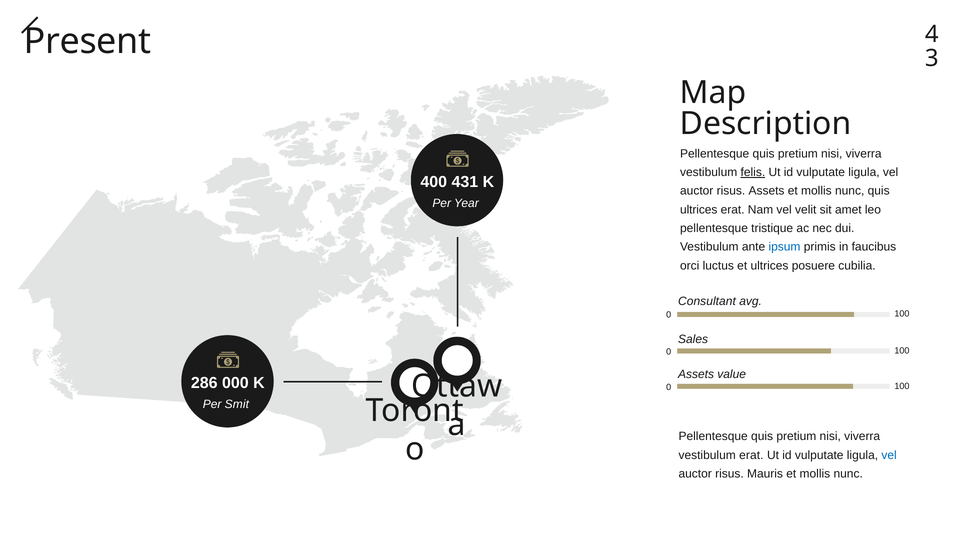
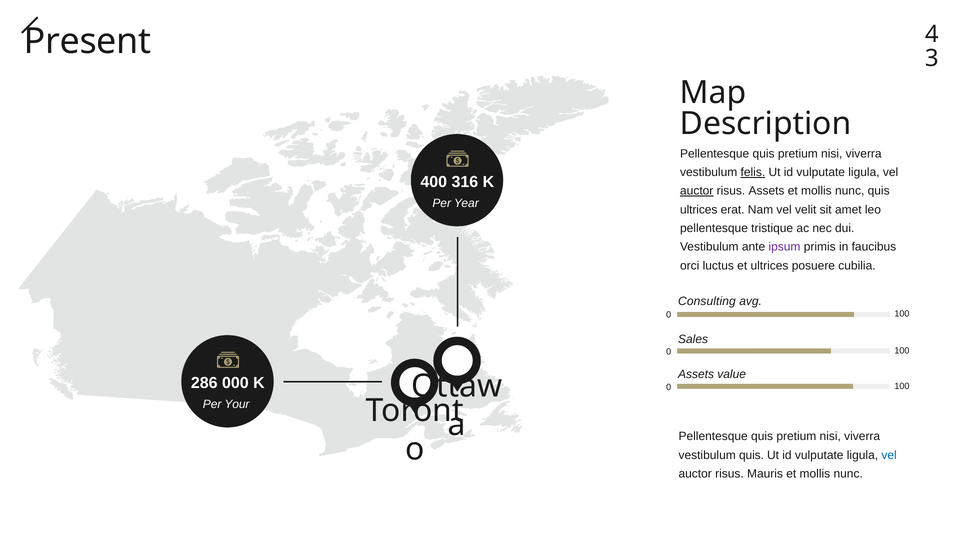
431: 431 -> 316
auctor at (697, 191) underline: none -> present
ipsum colour: blue -> purple
Consultant: Consultant -> Consulting
Smit: Smit -> Your
vestibulum erat: erat -> quis
